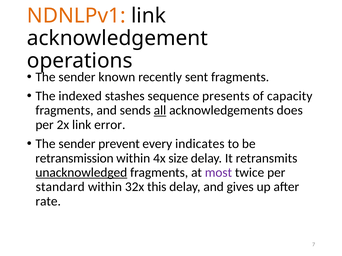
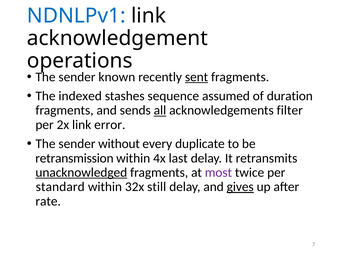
NDNLPv1 colour: orange -> blue
sent underline: none -> present
presents: presents -> assumed
capacity: capacity -> duration
does: does -> filter
prevent: prevent -> without
indicates: indicates -> duplicate
size: size -> last
this: this -> still
gives underline: none -> present
